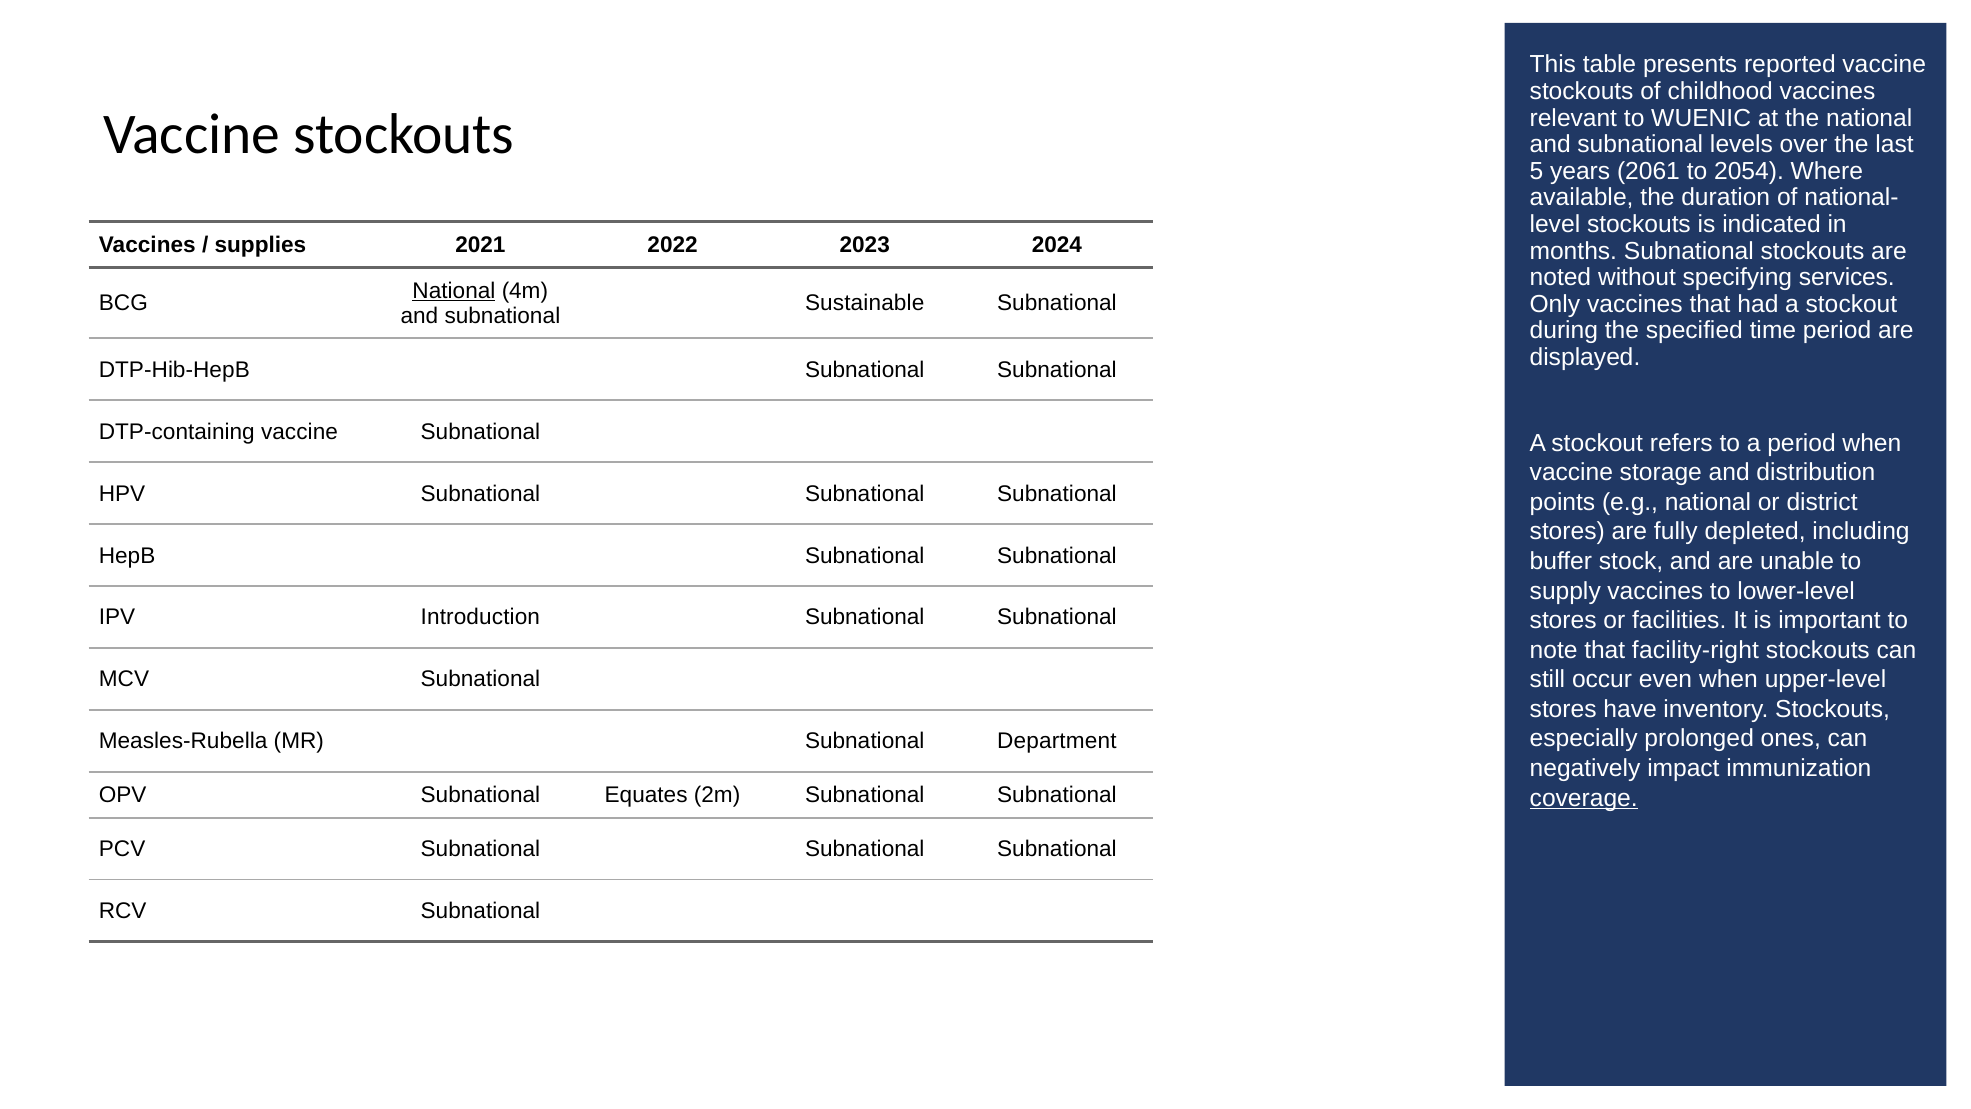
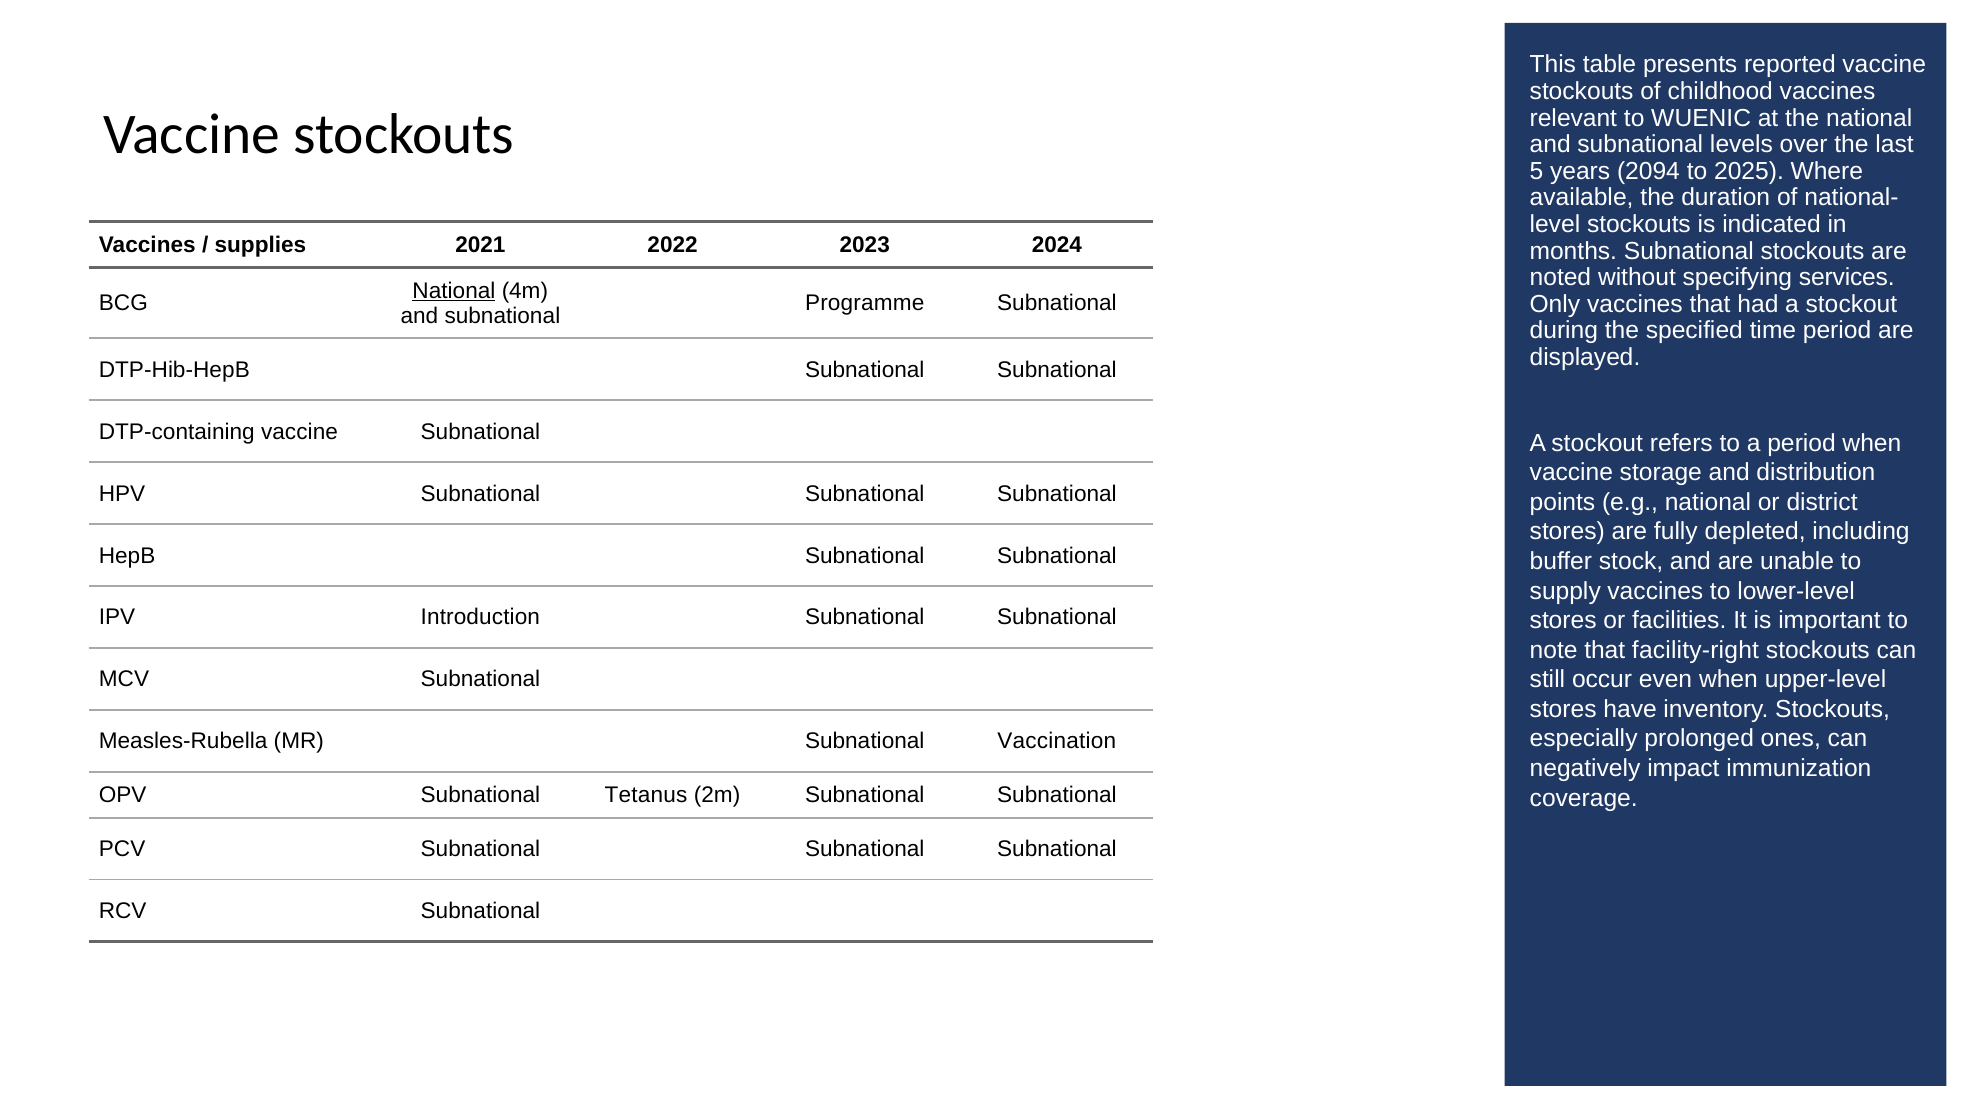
2061: 2061 -> 2094
2054: 2054 -> 2025
Sustainable: Sustainable -> Programme
Department: Department -> Vaccination
Equates: Equates -> Tetanus
coverage underline: present -> none
